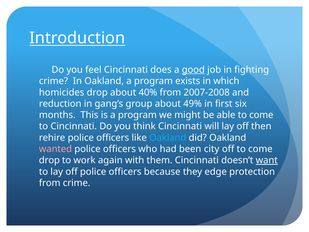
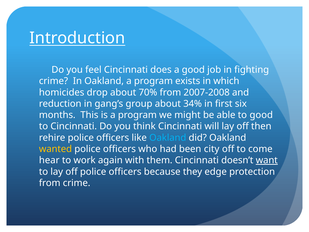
good at (193, 70) underline: present -> none
40%: 40% -> 70%
49%: 49% -> 34%
able to come: come -> good
wanted colour: pink -> yellow
drop at (49, 160): drop -> hear
